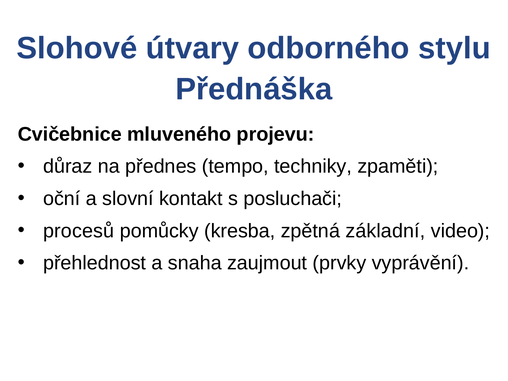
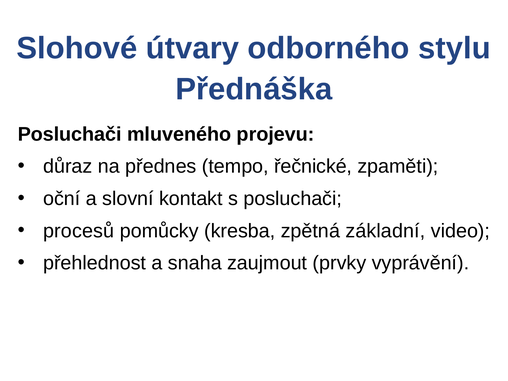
Cvičebnice at (70, 134): Cvičebnice -> Posluchači
techniky: techniky -> řečnické
